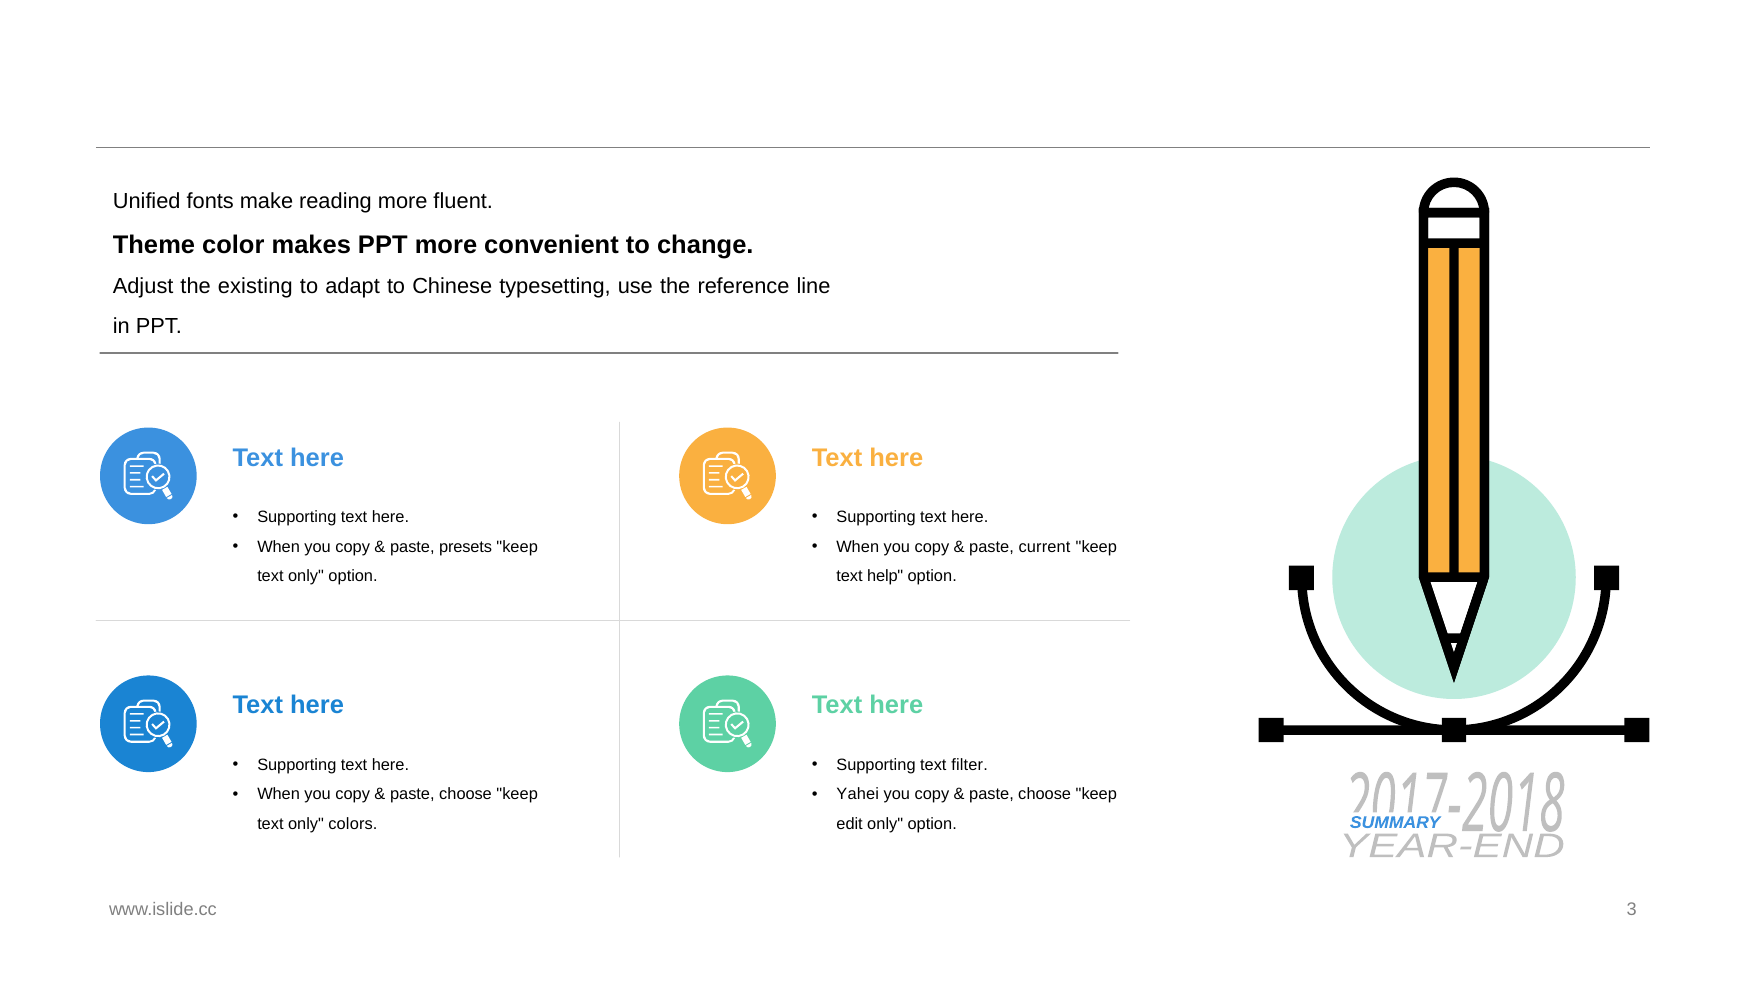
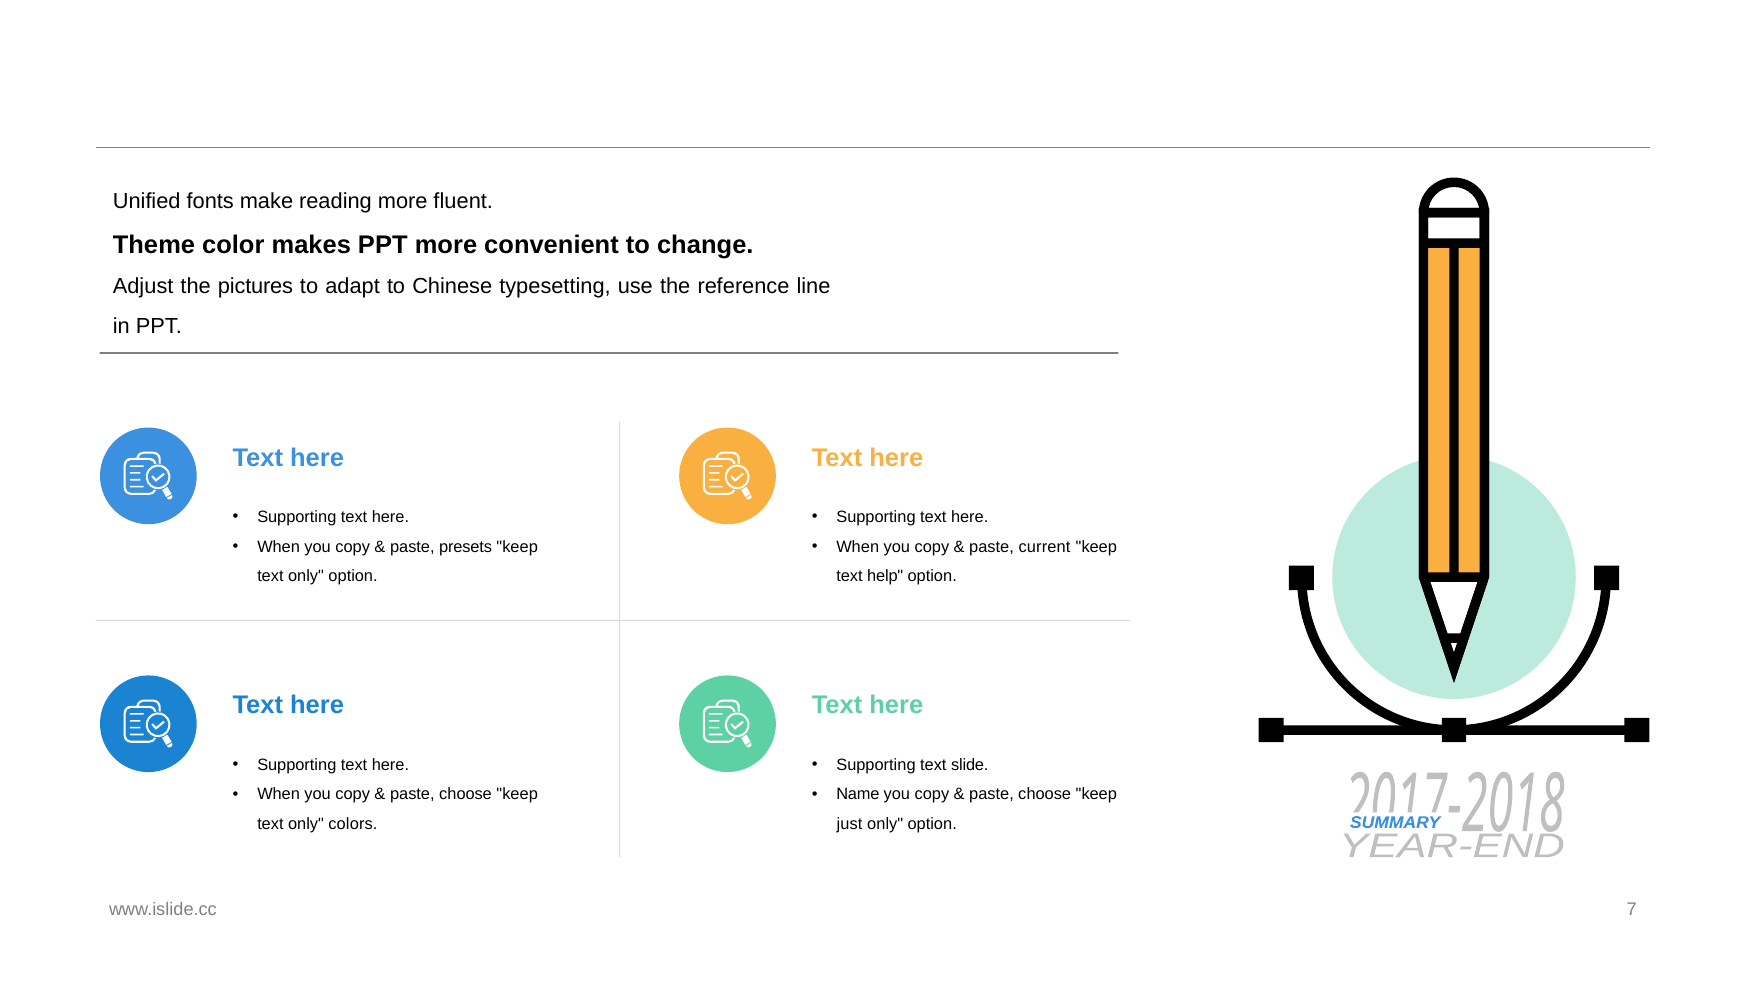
existing: existing -> pictures
filter: filter -> slide
Yahei: Yahei -> Name
edit: edit -> just
3: 3 -> 7
